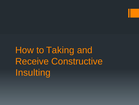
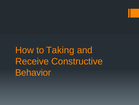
Insulting: Insulting -> Behavior
